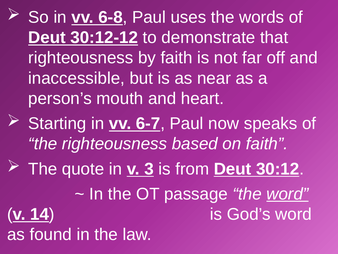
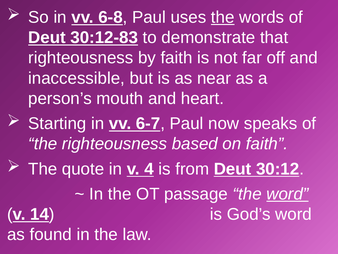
the at (223, 17) underline: none -> present
30:12-12: 30:12-12 -> 30:12-83
3: 3 -> 4
